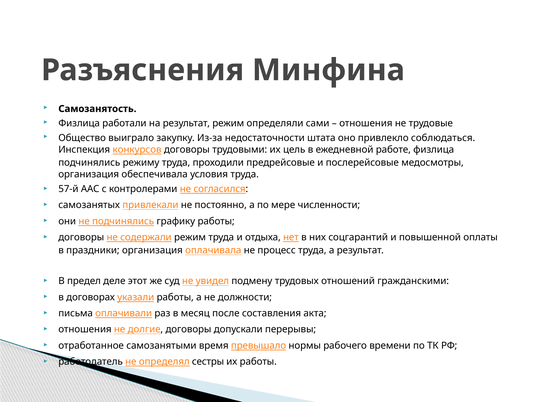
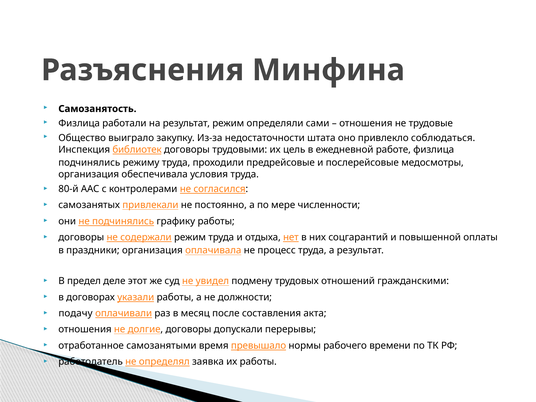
конкурсов: конкурсов -> библиотек
57-й: 57-й -> 80-й
письма: письма -> подачу
сестры: сестры -> заявка
